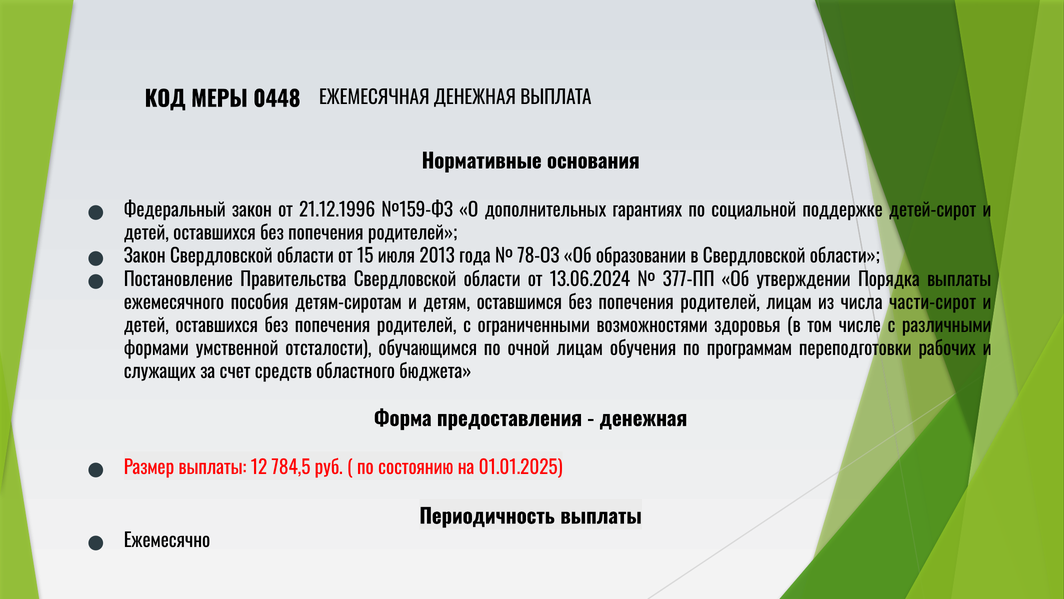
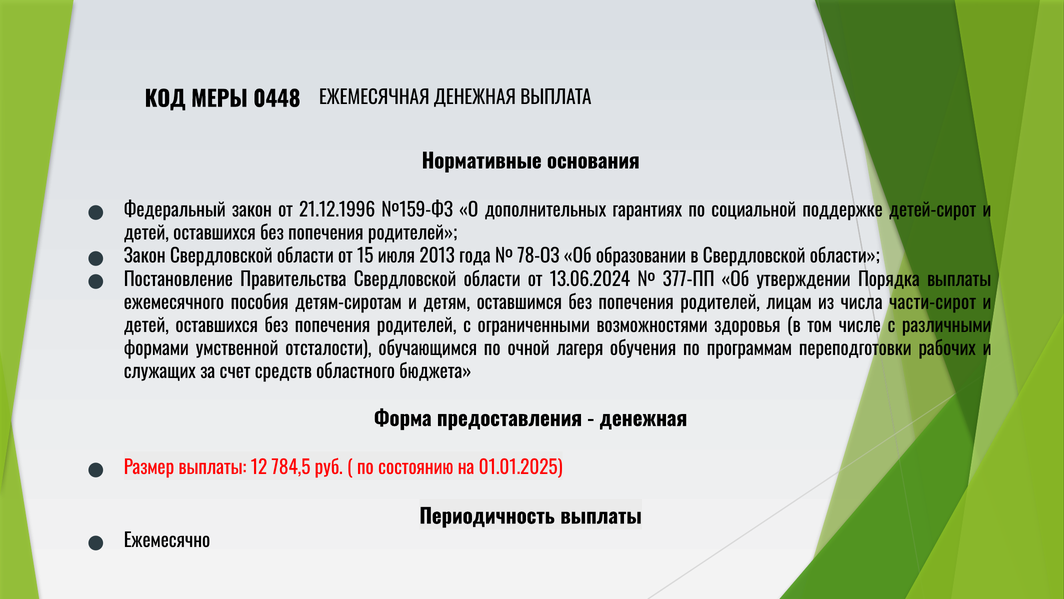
очной лицам: лицам -> лагеря
